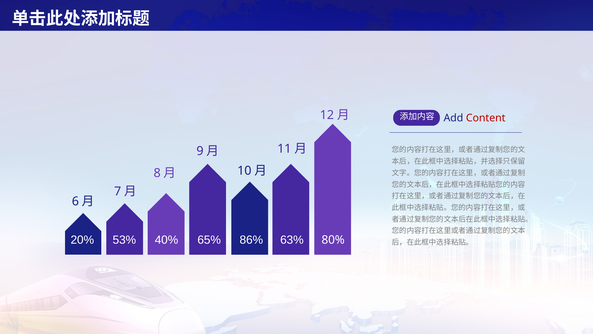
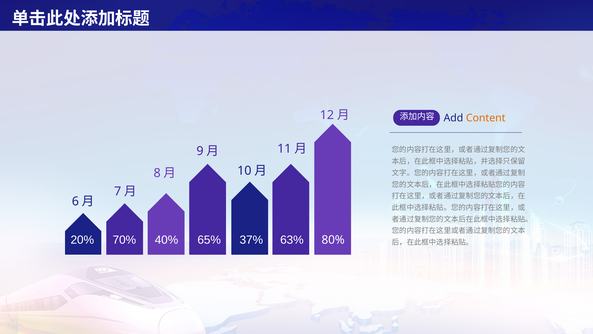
Content colour: red -> orange
53%: 53% -> 70%
86%: 86% -> 37%
